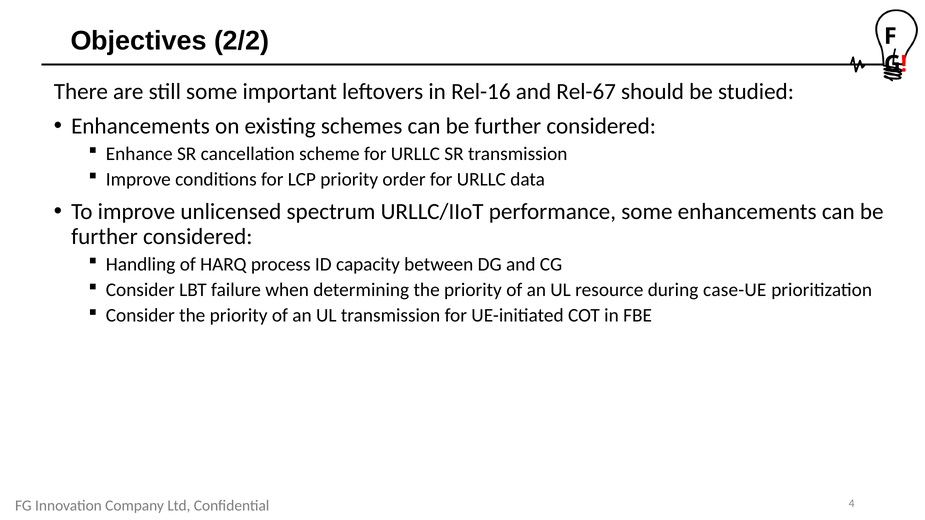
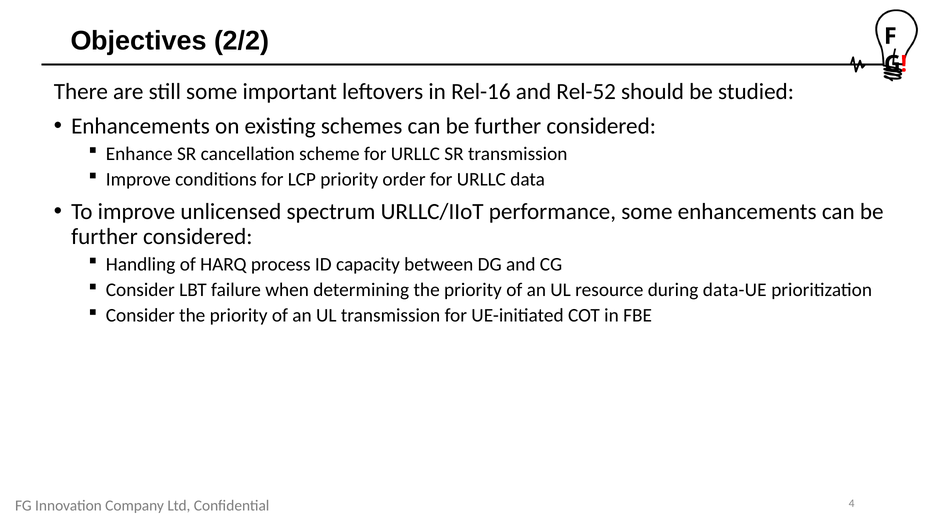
Rel-67: Rel-67 -> Rel-52
case-UE: case-UE -> data-UE
